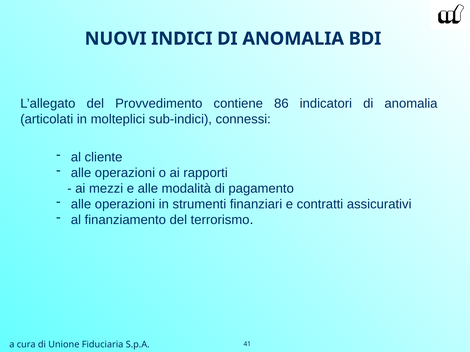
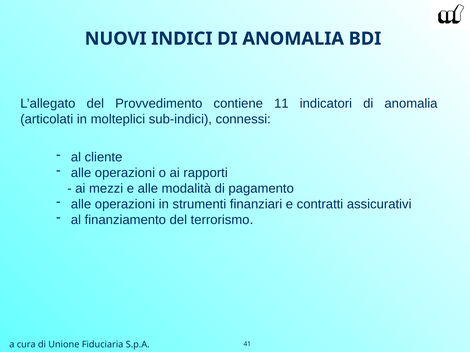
86: 86 -> 11
